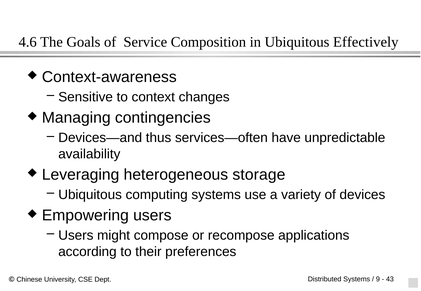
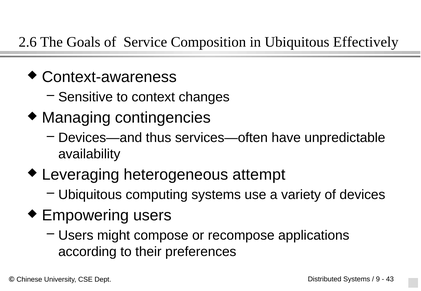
4.6: 4.6 -> 2.6
storage: storage -> attempt
